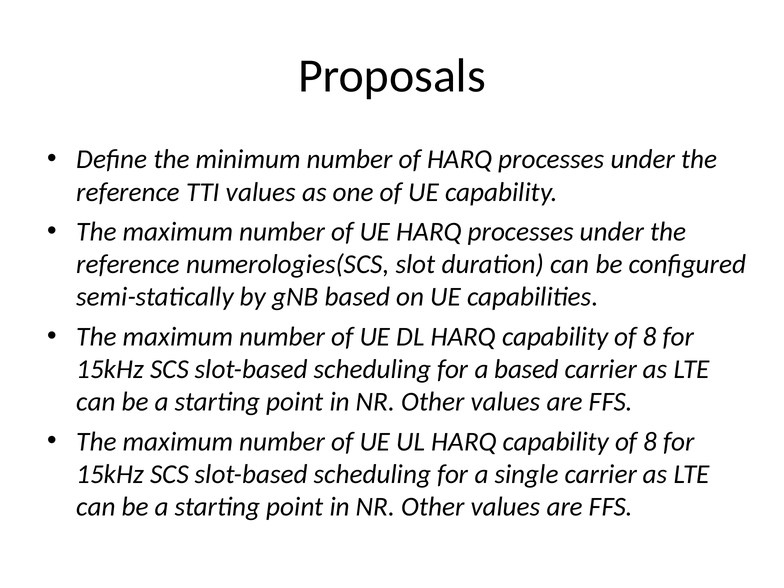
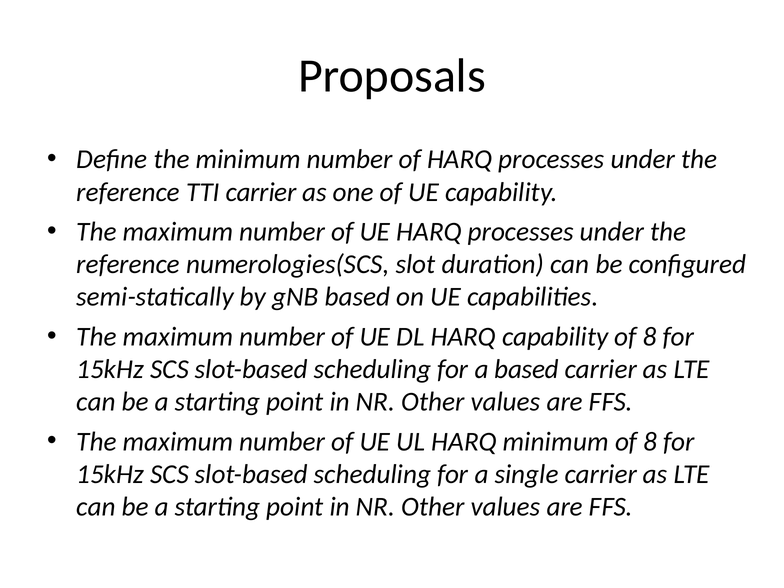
TTI values: values -> carrier
UL HARQ capability: capability -> minimum
